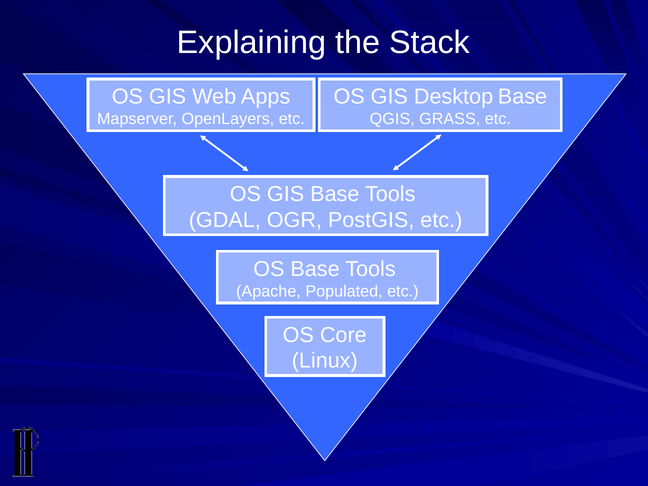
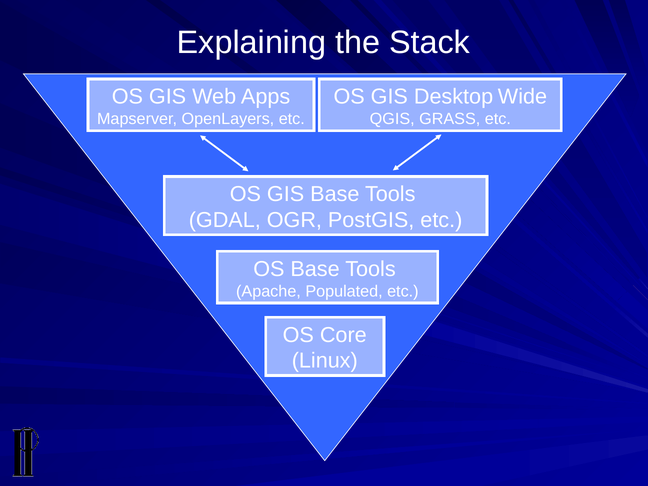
Desktop Base: Base -> Wide
